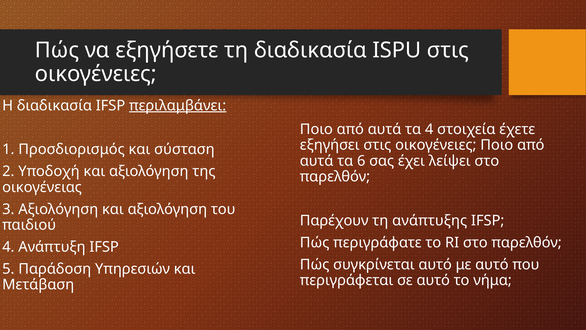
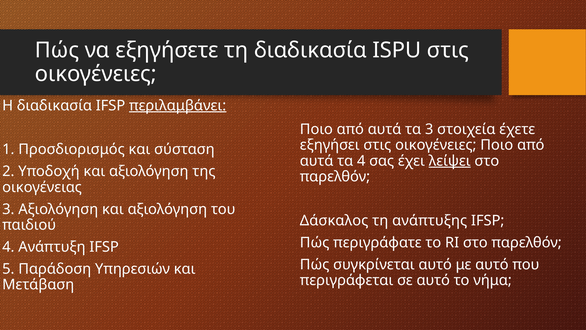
τα 4: 4 -> 3
τα 6: 6 -> 4
λείψει underline: none -> present
Παρέχουν: Παρέχουν -> Δάσκαλος
